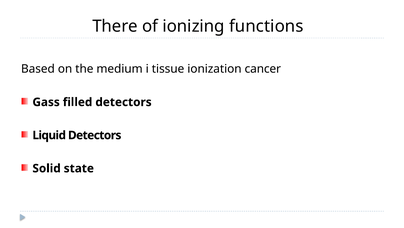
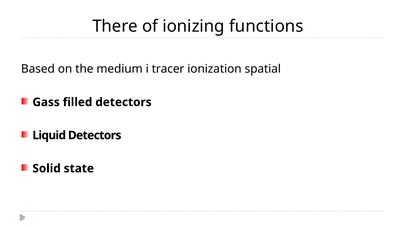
tissue: tissue -> tracer
cancer: cancer -> spatial
